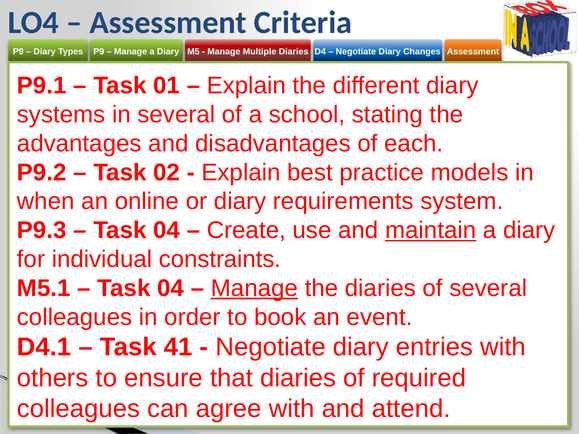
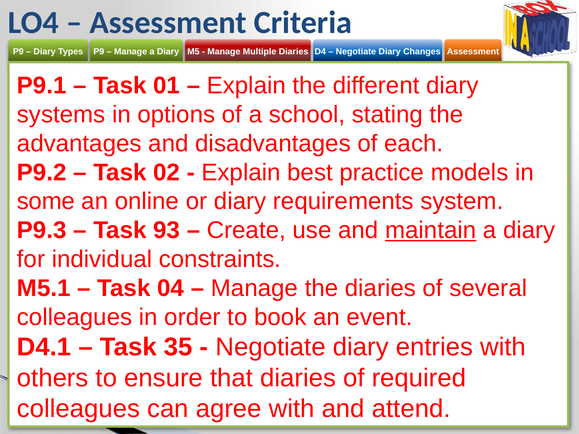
in several: several -> options
when: when -> some
04 at (167, 230): 04 -> 93
Manage at (254, 288) underline: present -> none
41: 41 -> 35
